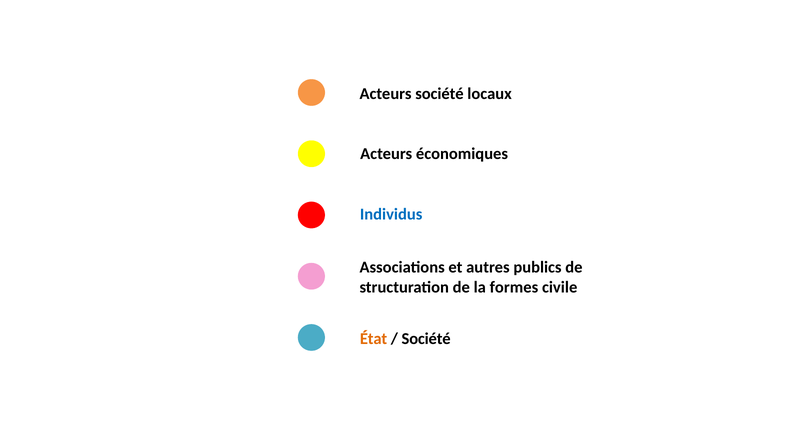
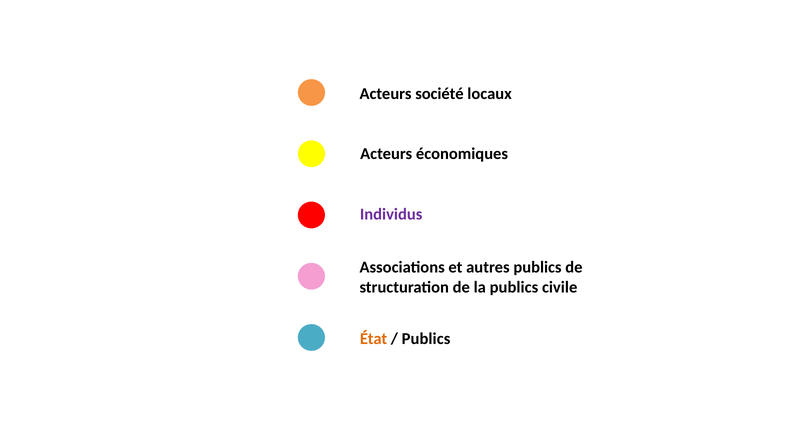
Individus colour: blue -> purple
la formes: formes -> publics
Société at (426, 339): Société -> Publics
